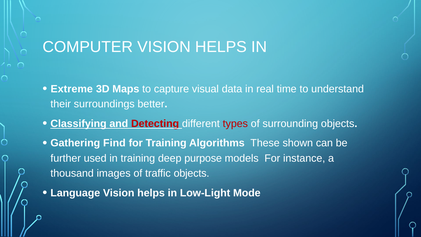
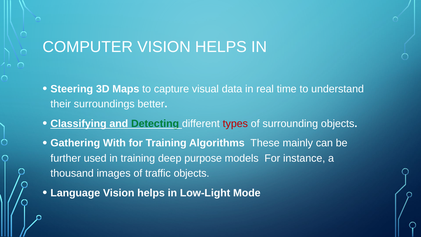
Extreme: Extreme -> Steering
Detecting colour: red -> green
Find: Find -> With
shown: shown -> mainly
